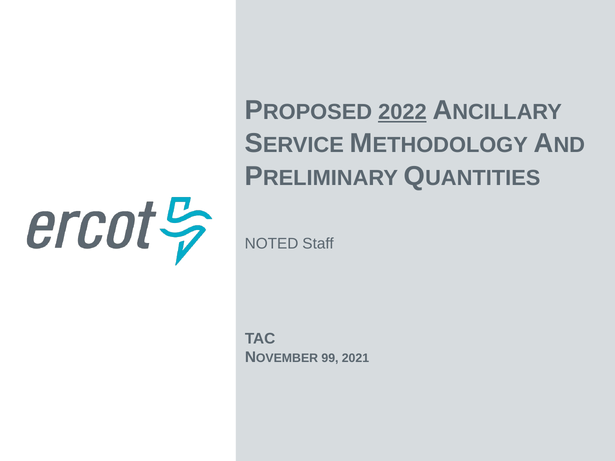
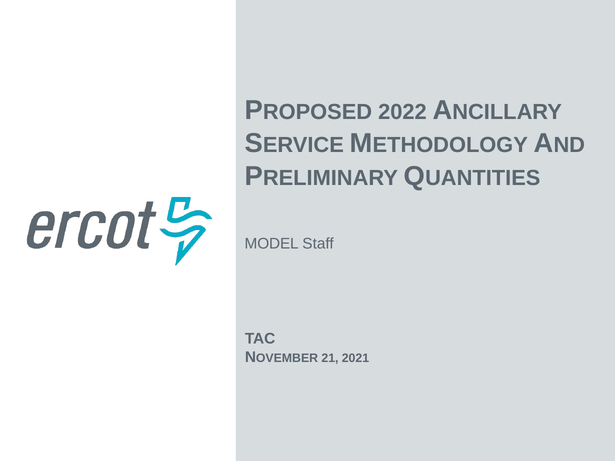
2022 underline: present -> none
NOTED: NOTED -> MODEL
99: 99 -> 21
